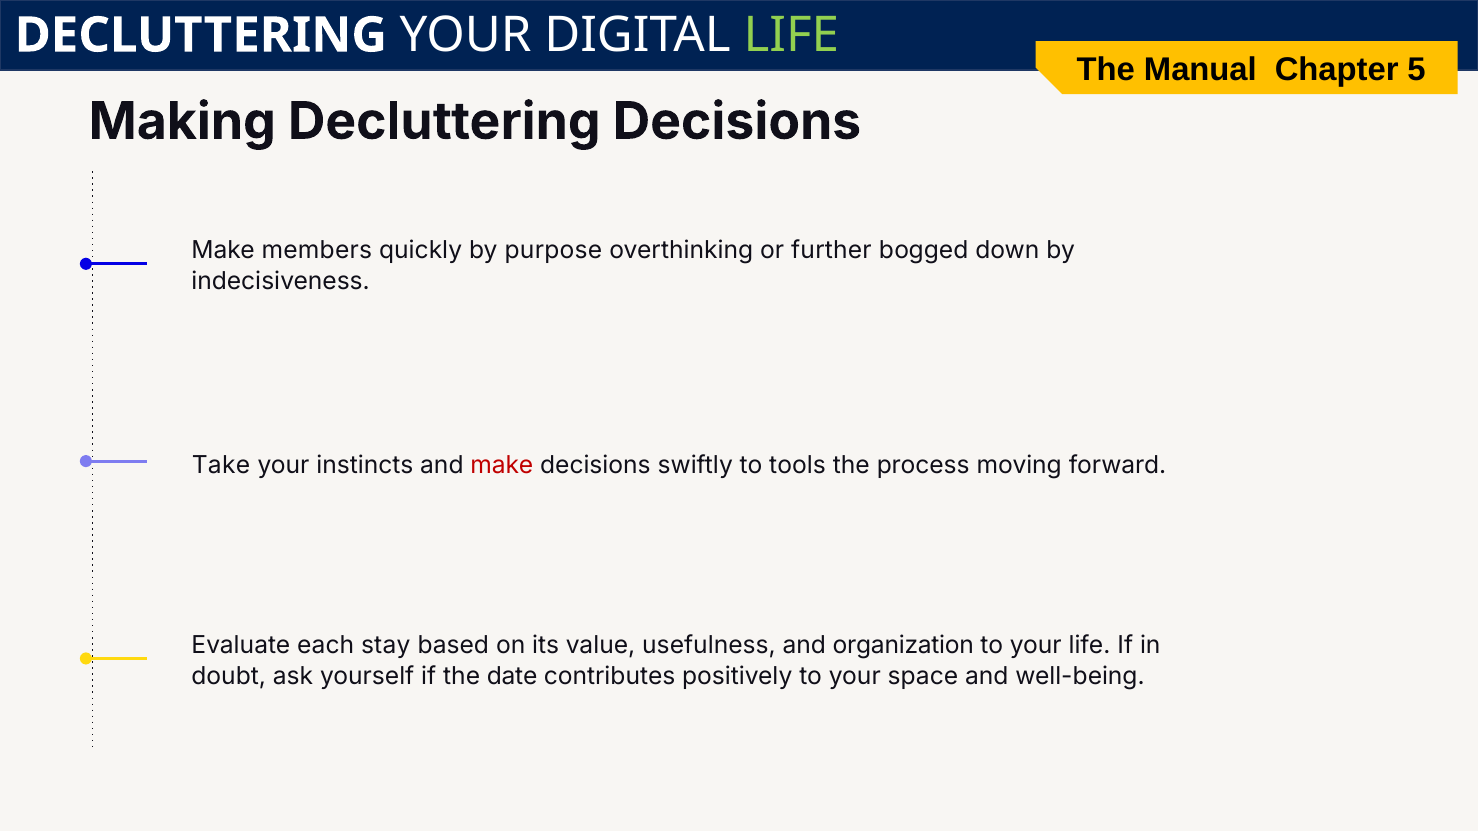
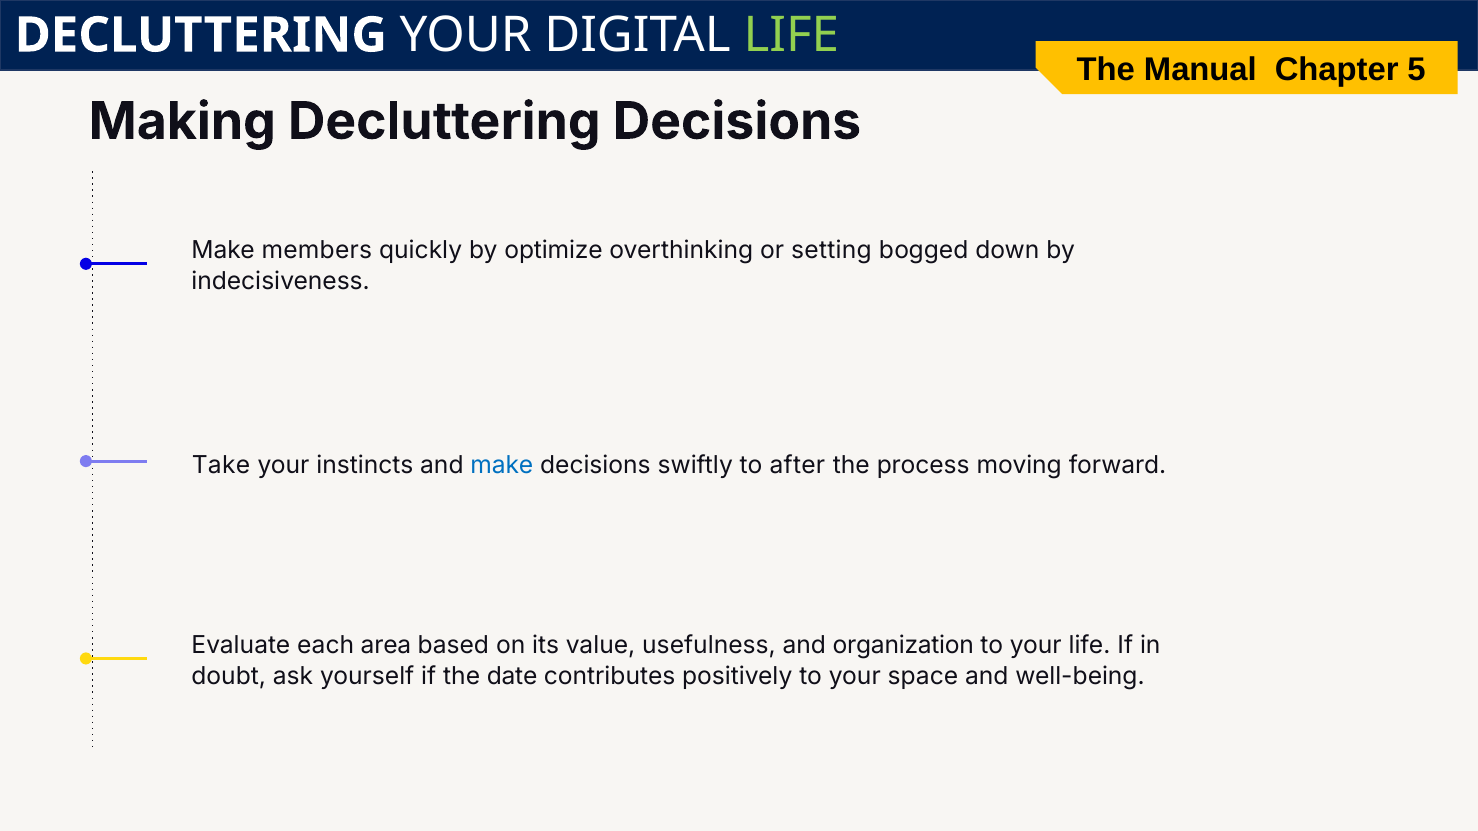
purpose: purpose -> optimize
further: further -> setting
make at (502, 465) colour: red -> blue
tools: tools -> after
stay: stay -> area
